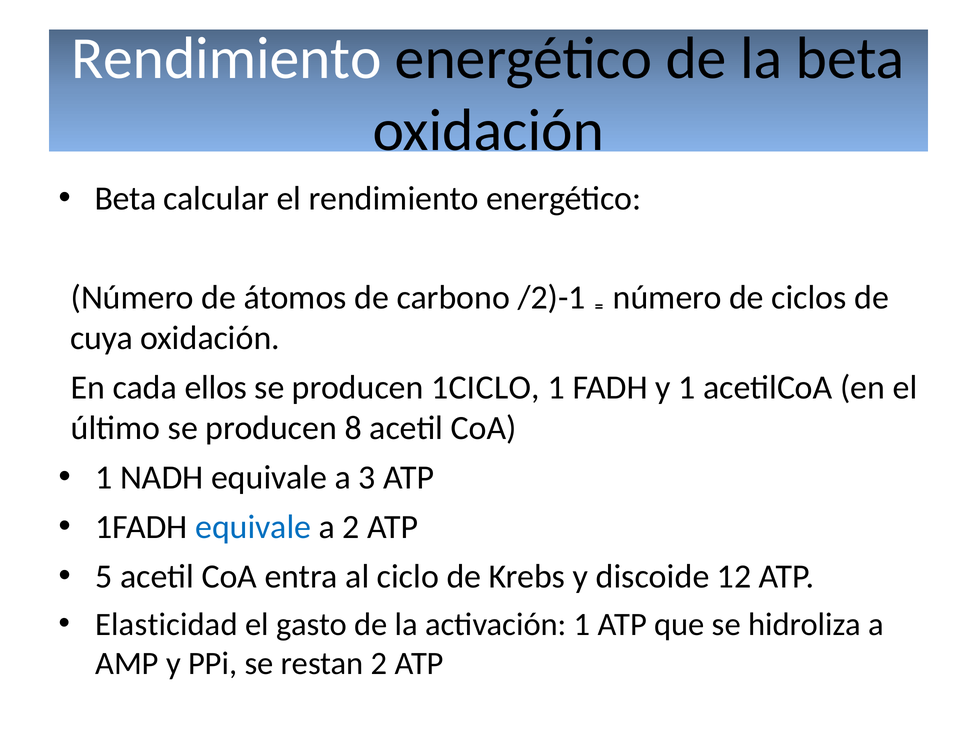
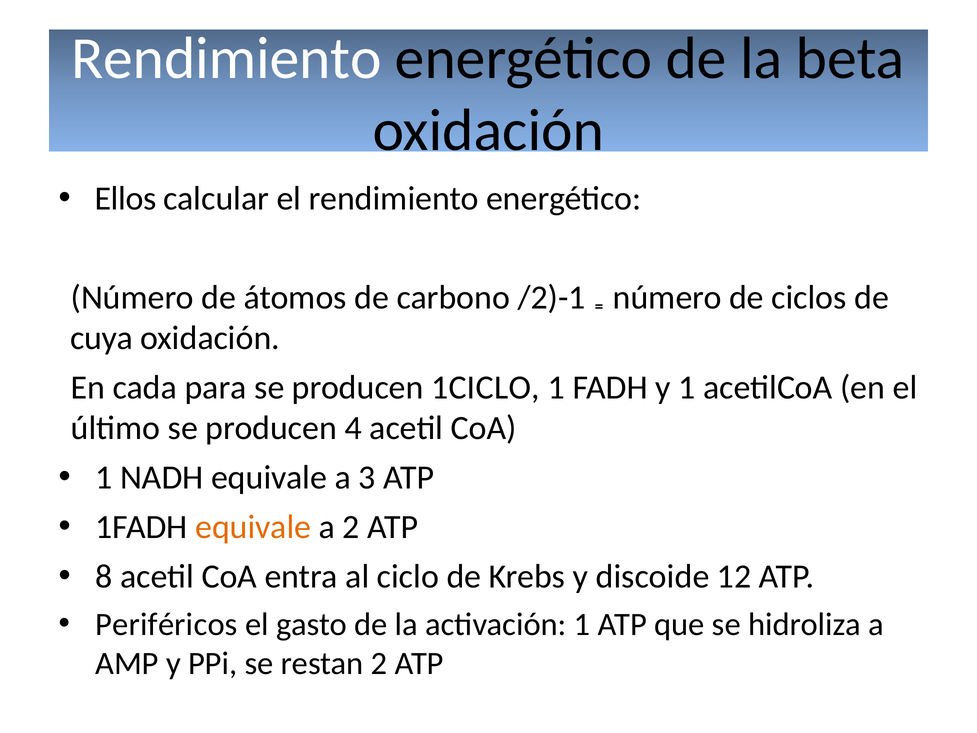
Beta at (126, 199): Beta -> Ellos
ellos: ellos -> para
8: 8 -> 4
equivale at (253, 527) colour: blue -> orange
5: 5 -> 8
Elasticidad: Elasticidad -> Periféricos
